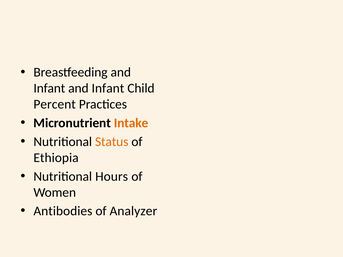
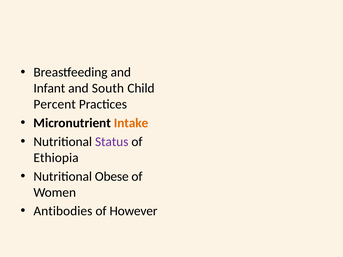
Infant and Infant: Infant -> South
Status colour: orange -> purple
Hours: Hours -> Obese
Analyzer: Analyzer -> However
